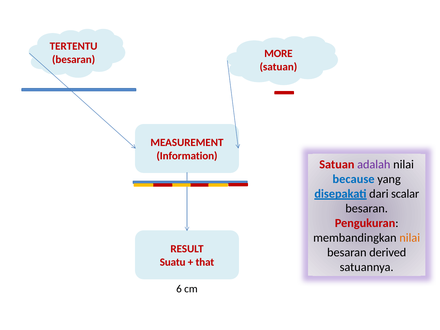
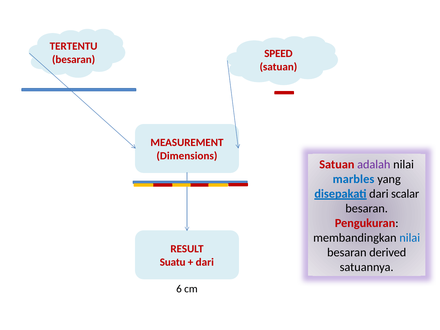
MORE: MORE -> SPEED
Information: Information -> Dimensions
because: because -> marbles
nilai at (410, 238) colour: orange -> blue
that at (205, 262): that -> dari
